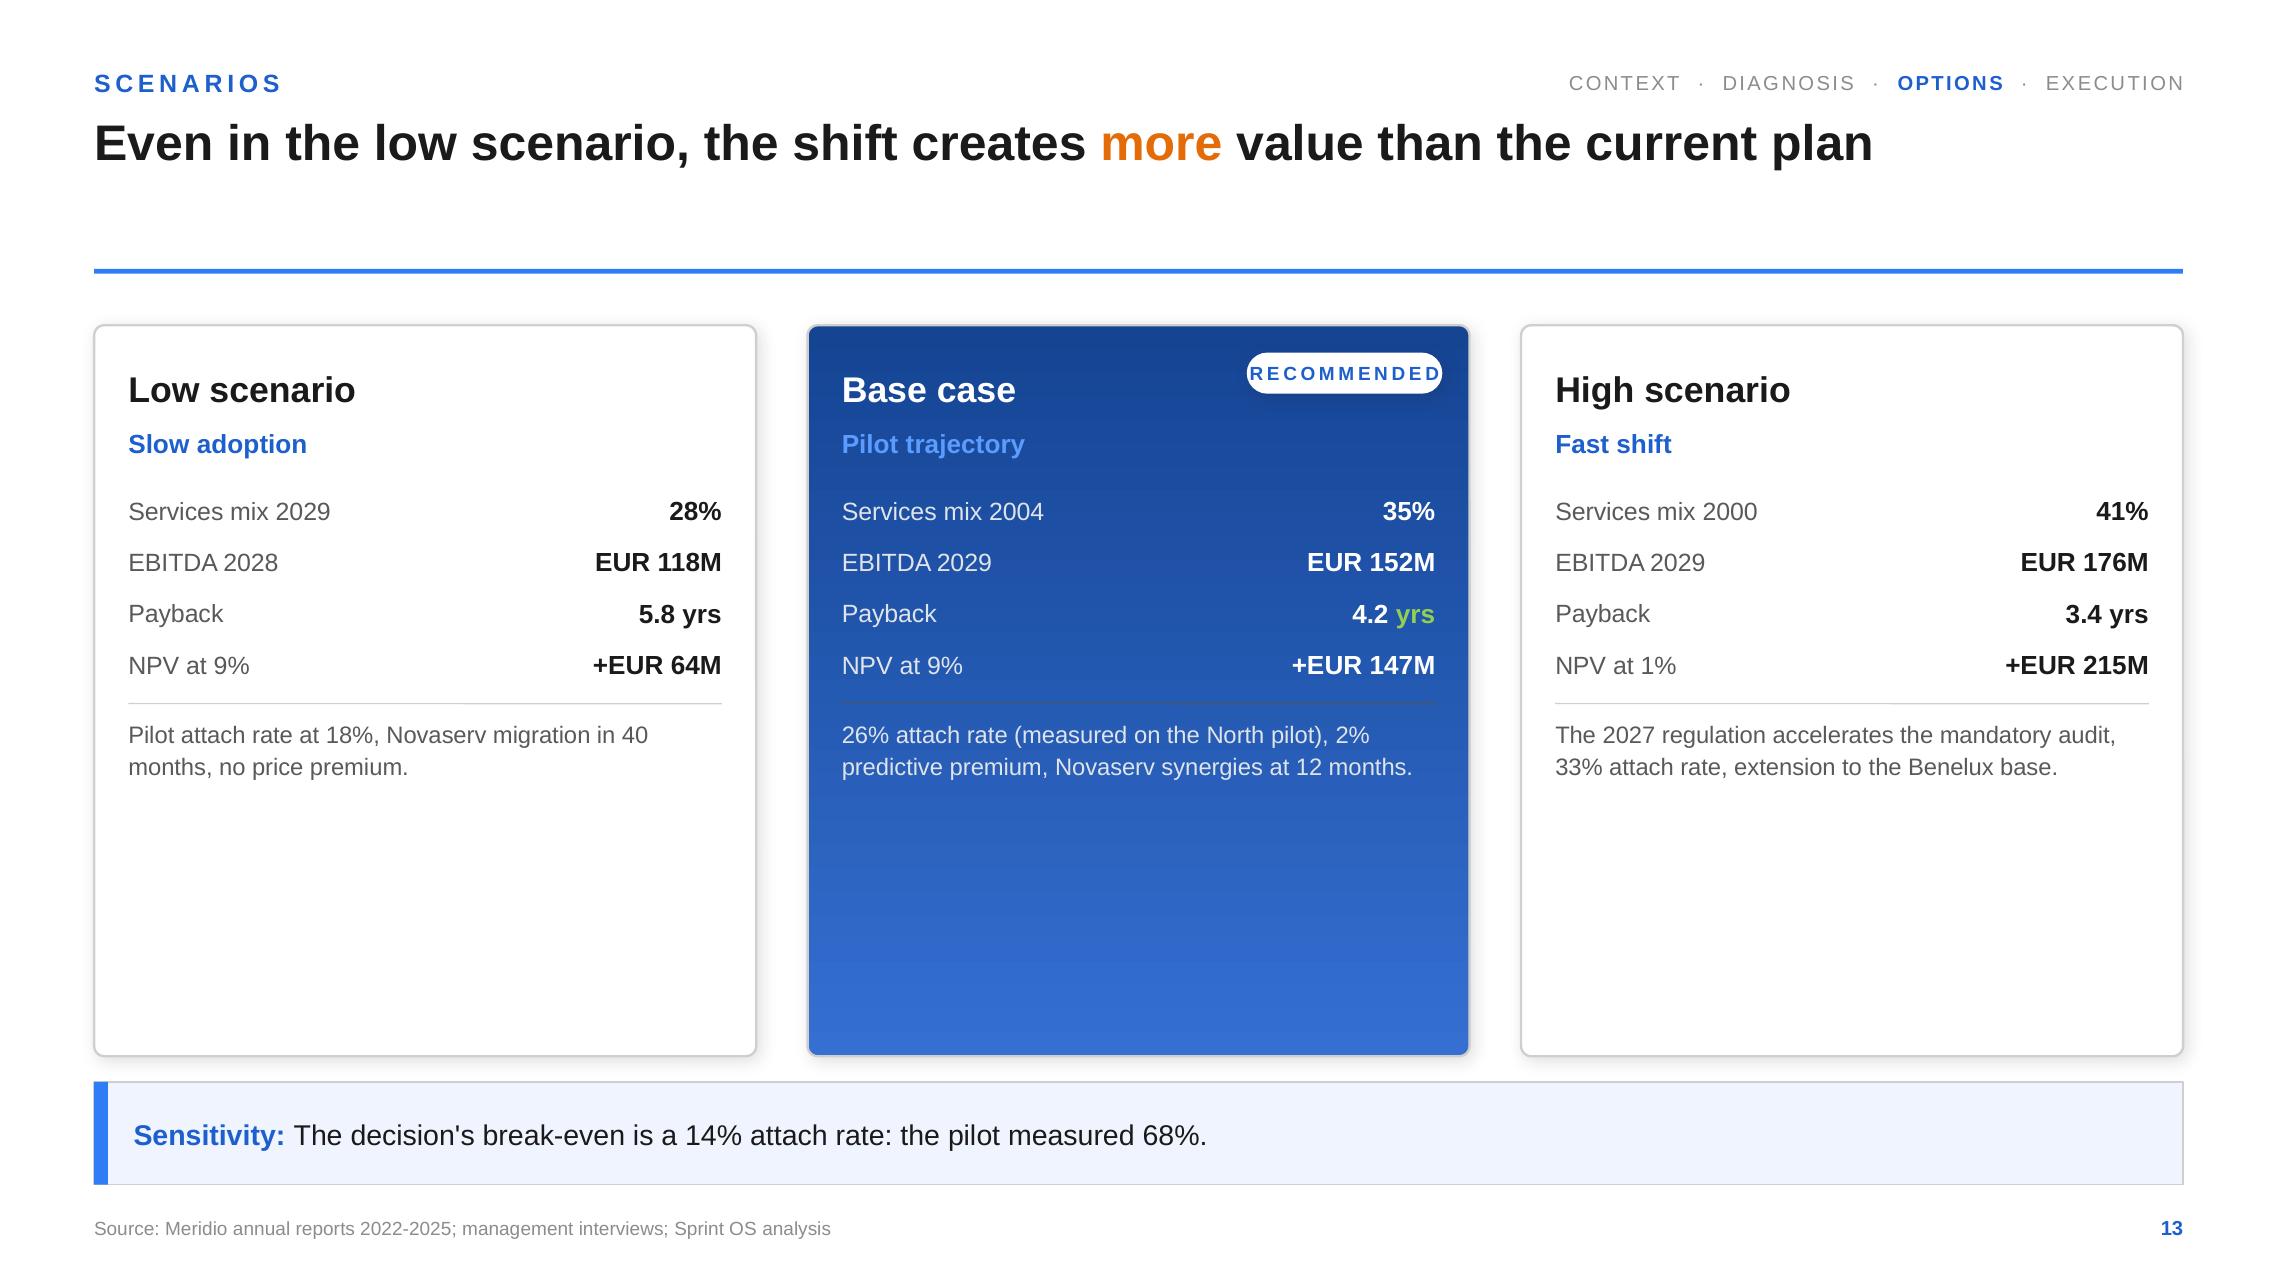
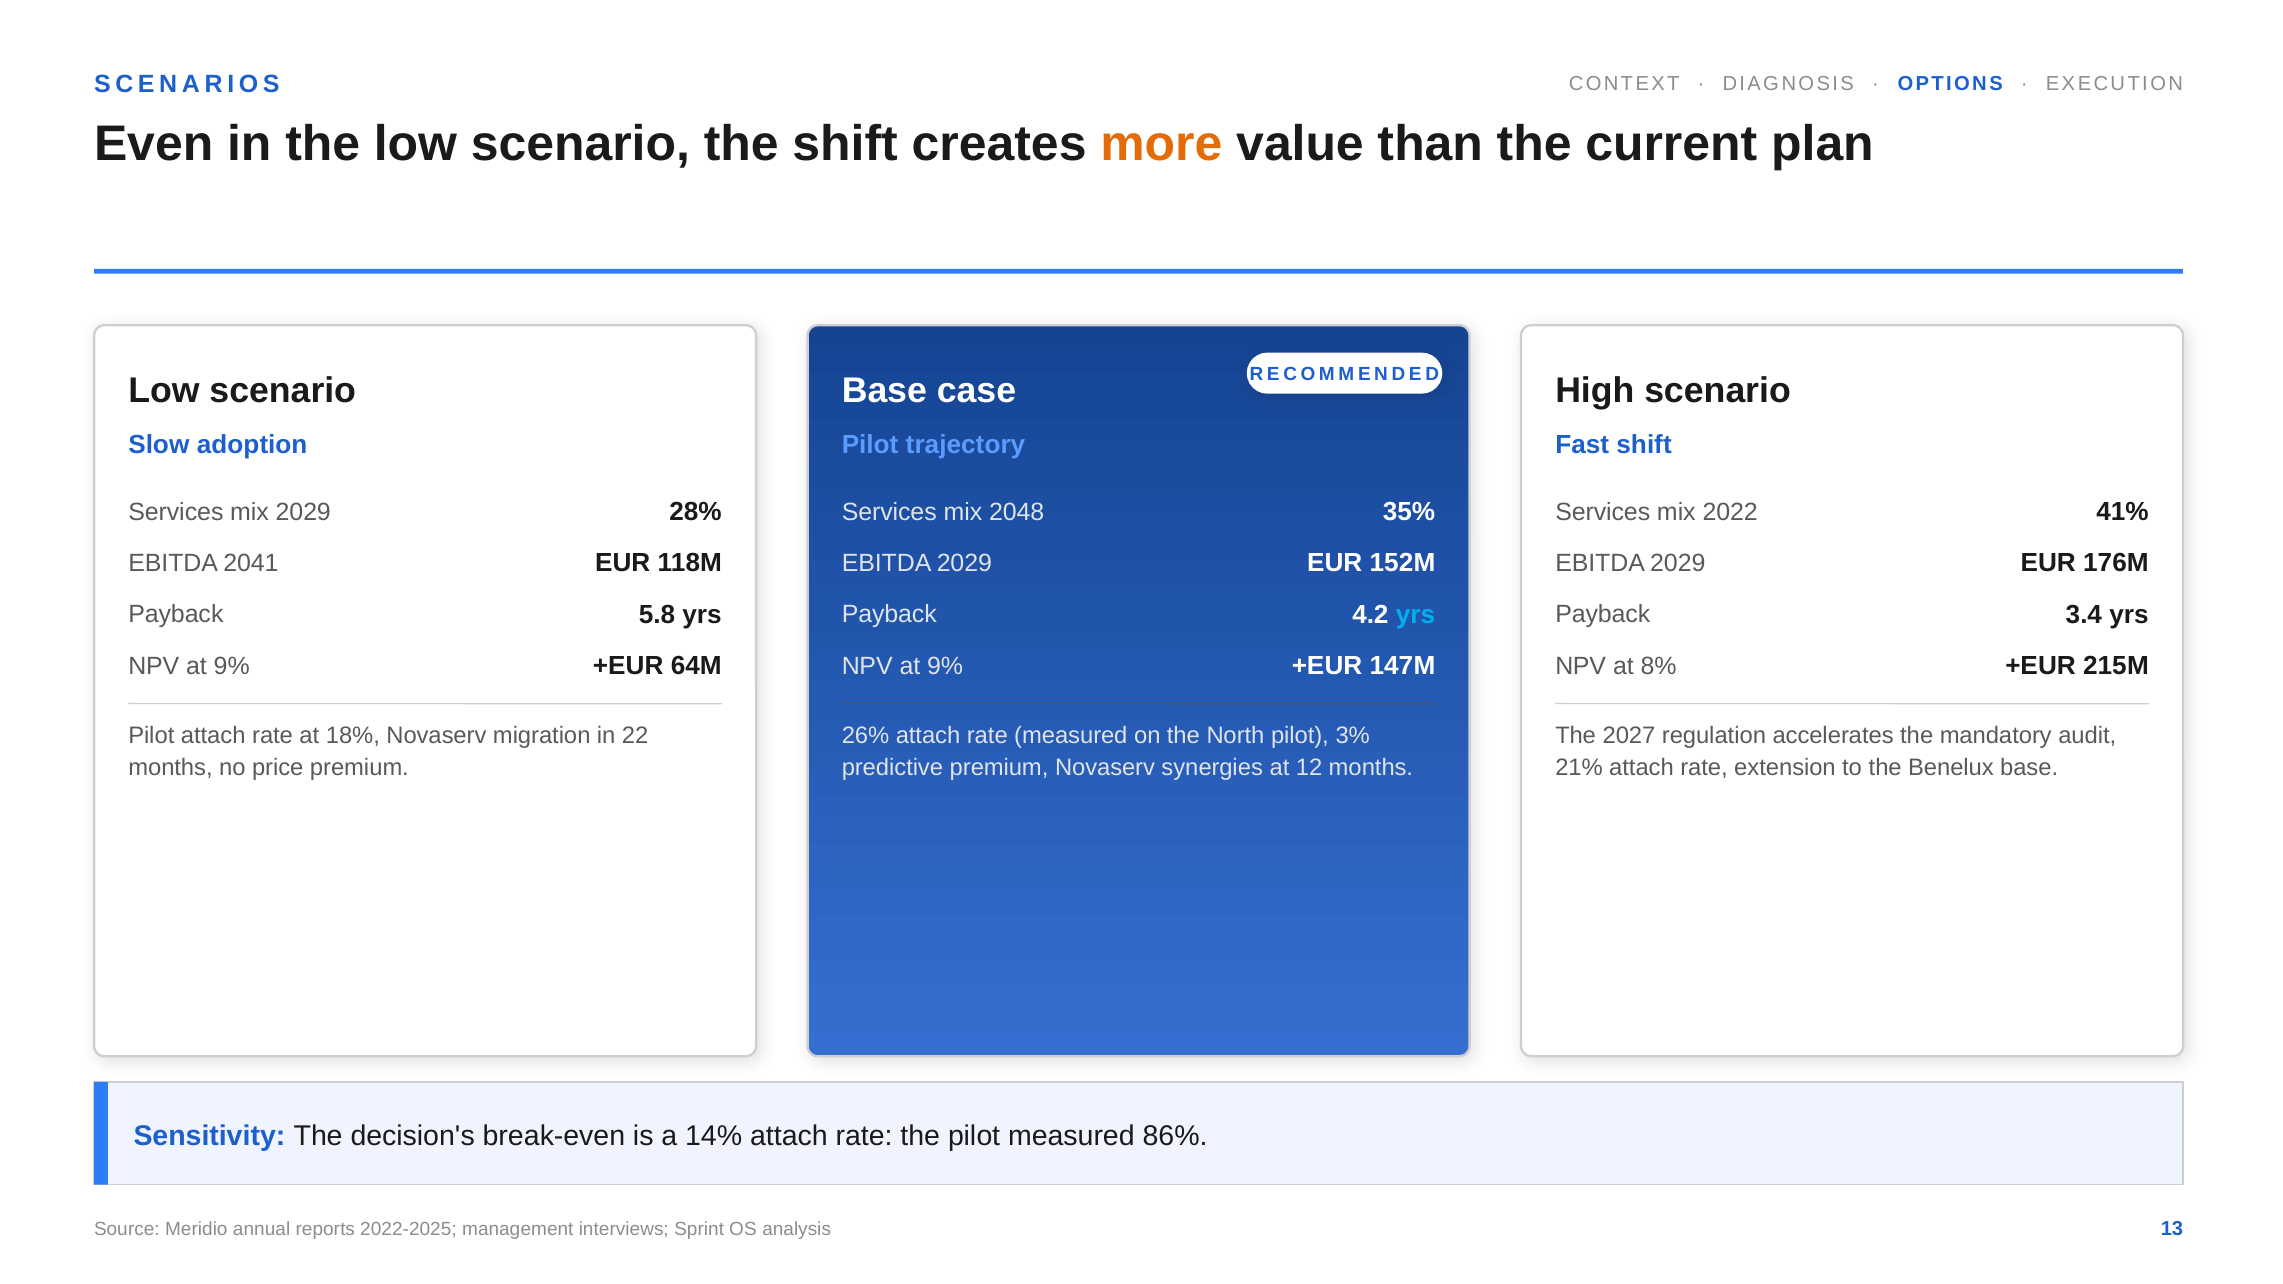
2004: 2004 -> 2048
2000: 2000 -> 2022
2028: 2028 -> 2041
yrs at (1416, 615) colour: light green -> light blue
1%: 1% -> 8%
40: 40 -> 22
2%: 2% -> 3%
33%: 33% -> 21%
68%: 68% -> 86%
